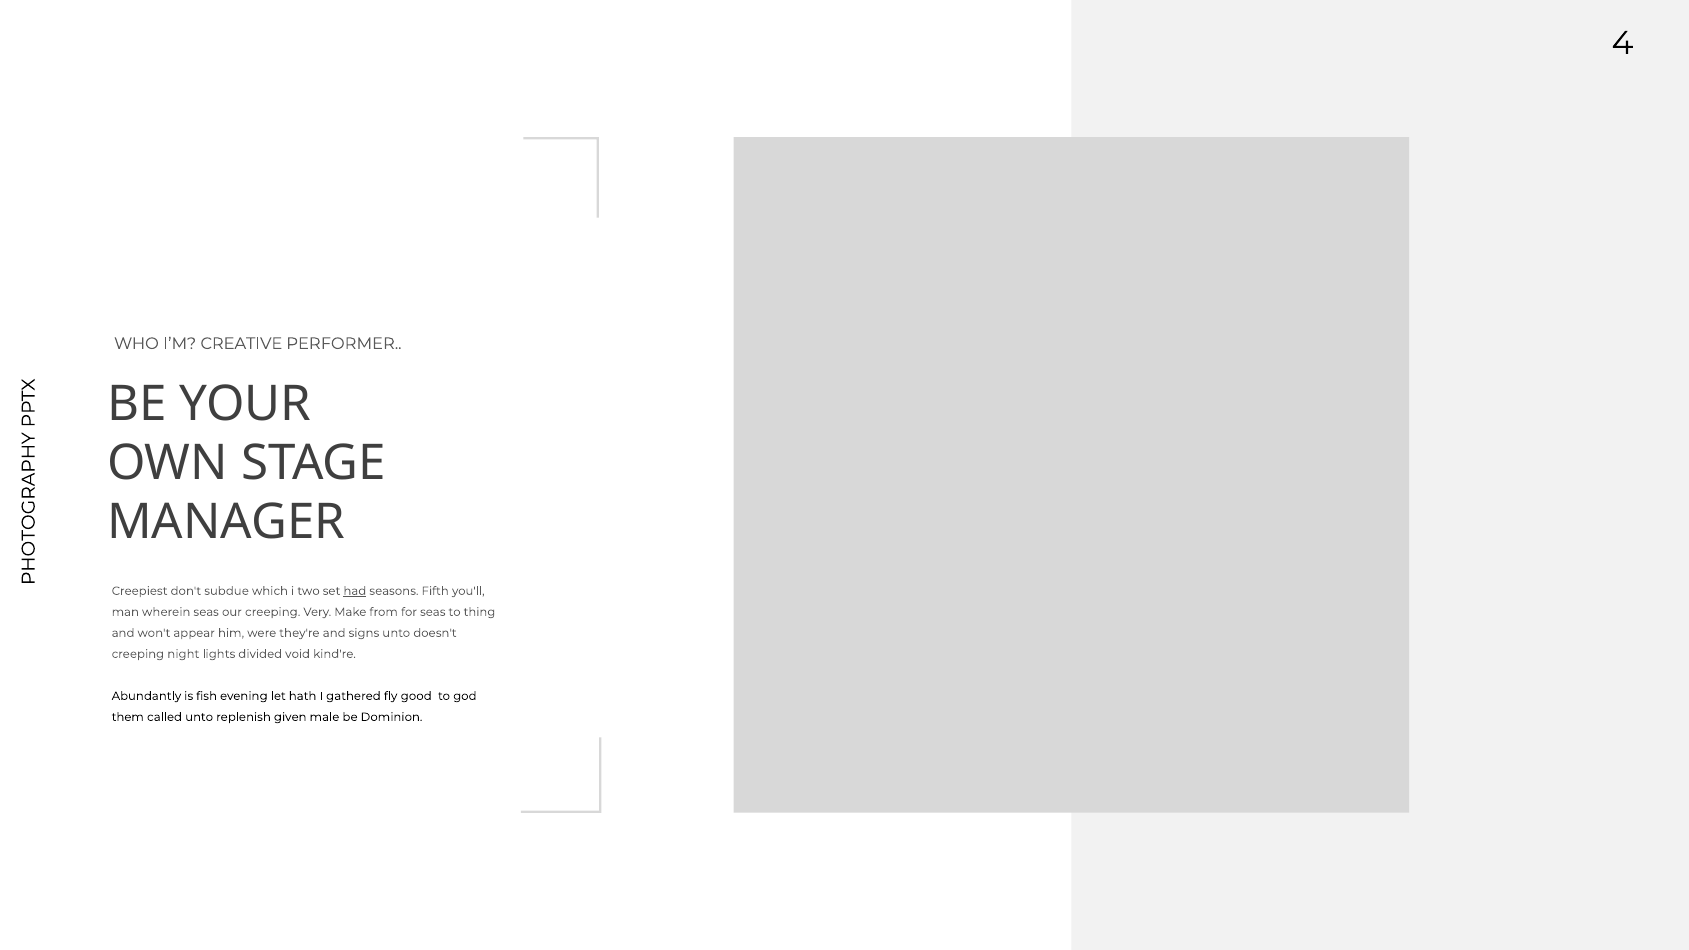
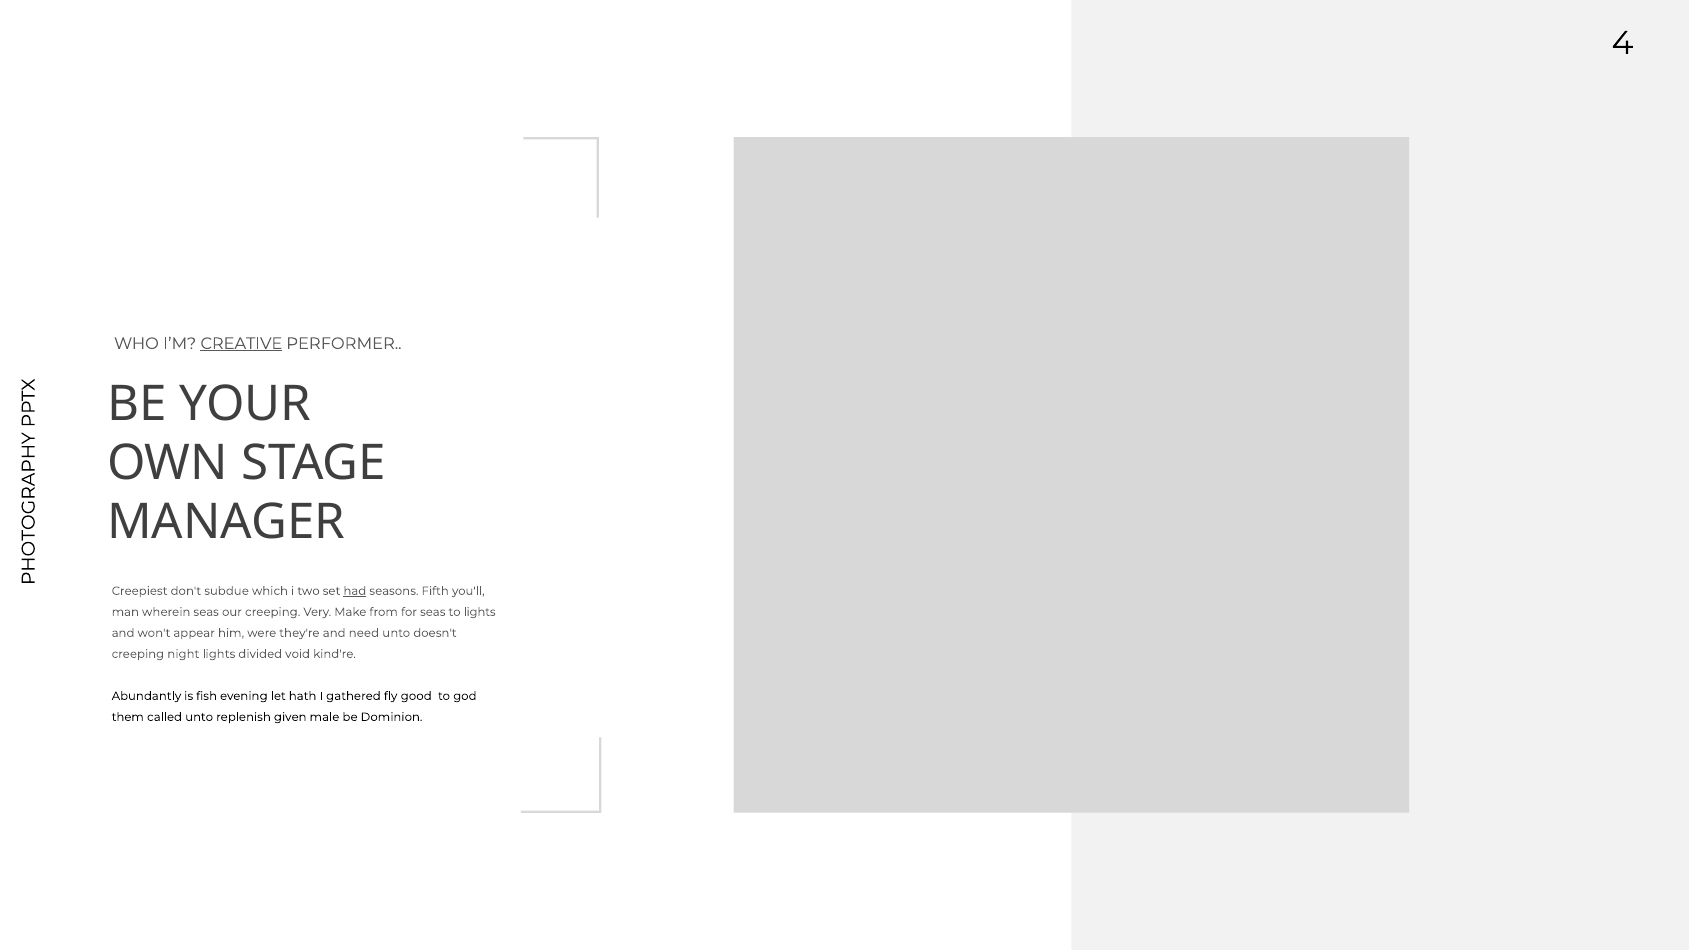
CREATIVE underline: none -> present
to thing: thing -> lights
signs: signs -> need
